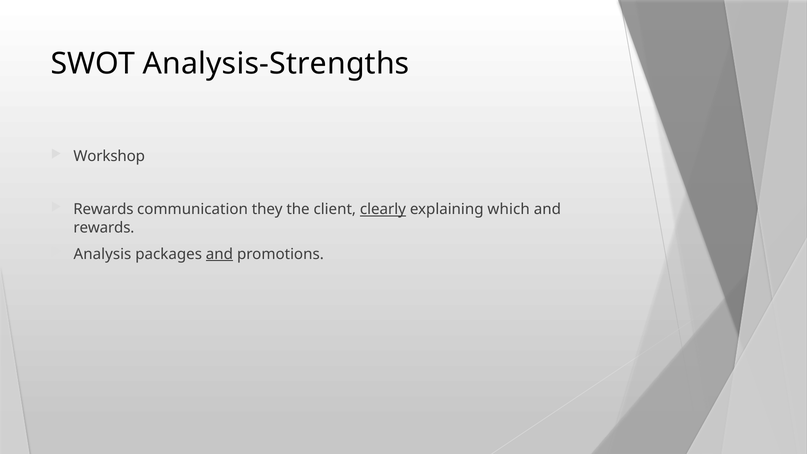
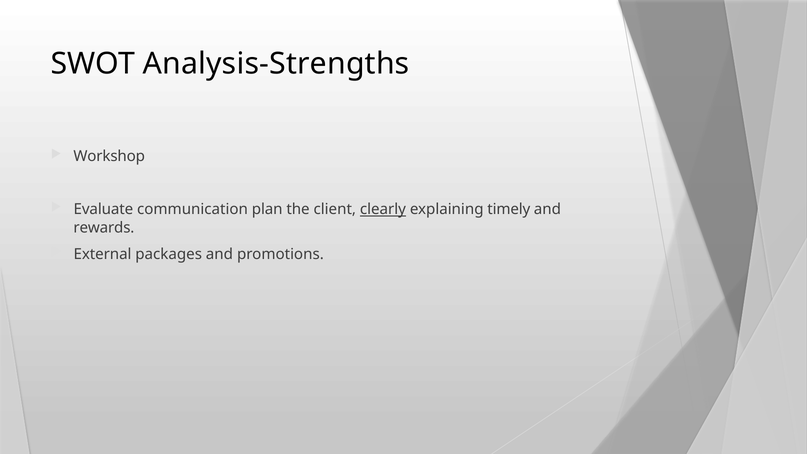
Rewards at (103, 209): Rewards -> Evaluate
they: they -> plan
which: which -> timely
Analysis: Analysis -> External
and at (219, 254) underline: present -> none
